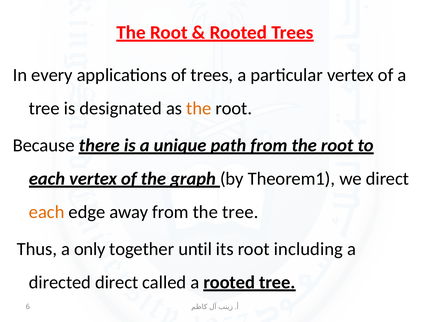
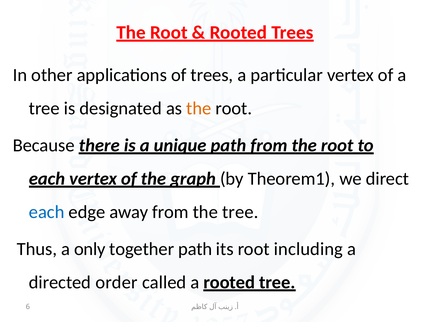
every: every -> other
each at (47, 212) colour: orange -> blue
together until: until -> path
directed direct: direct -> order
